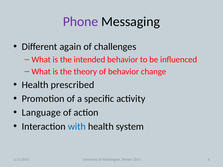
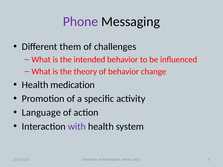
again: again -> them
prescribed: prescribed -> medication
with colour: blue -> purple
